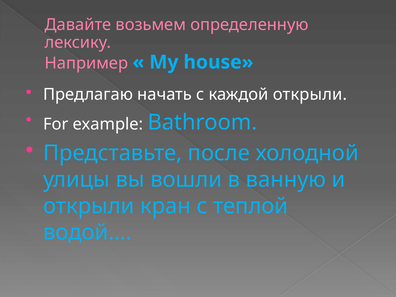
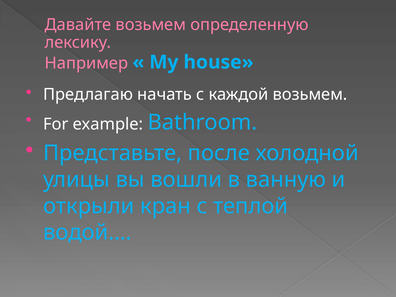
каждой открыли: открыли -> возьмем
